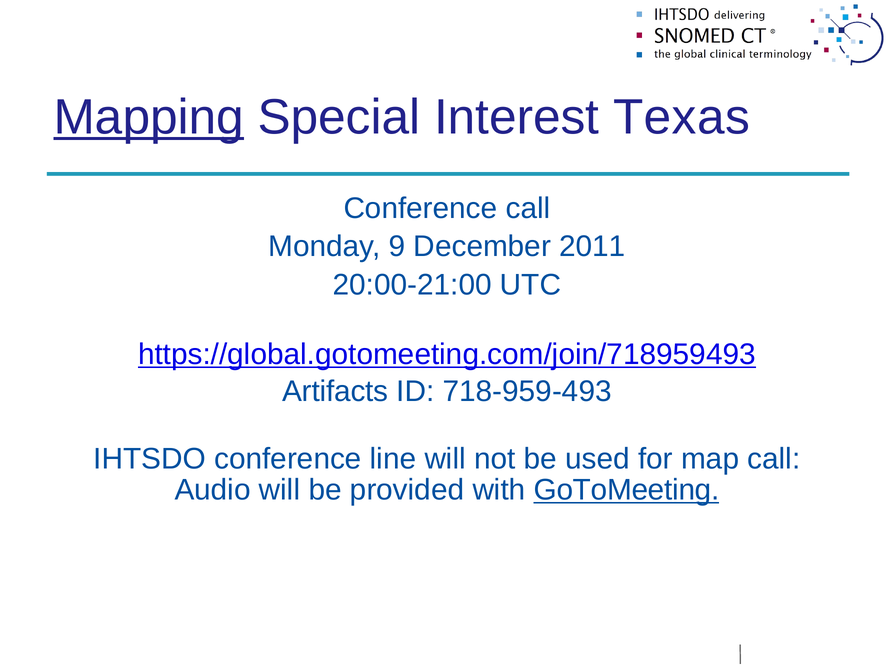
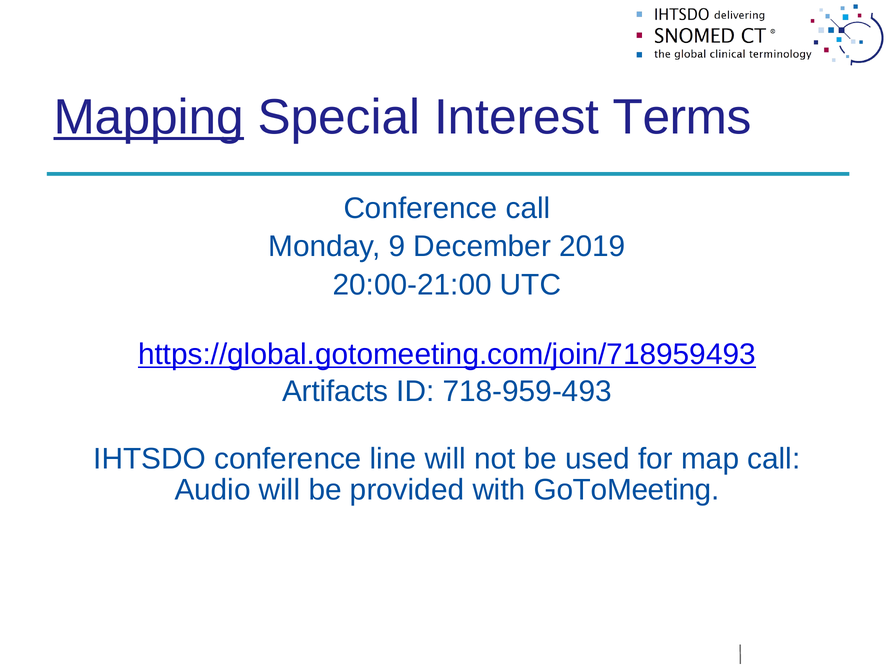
Texas: Texas -> Terms
2011: 2011 -> 2019
GoToMeeting underline: present -> none
